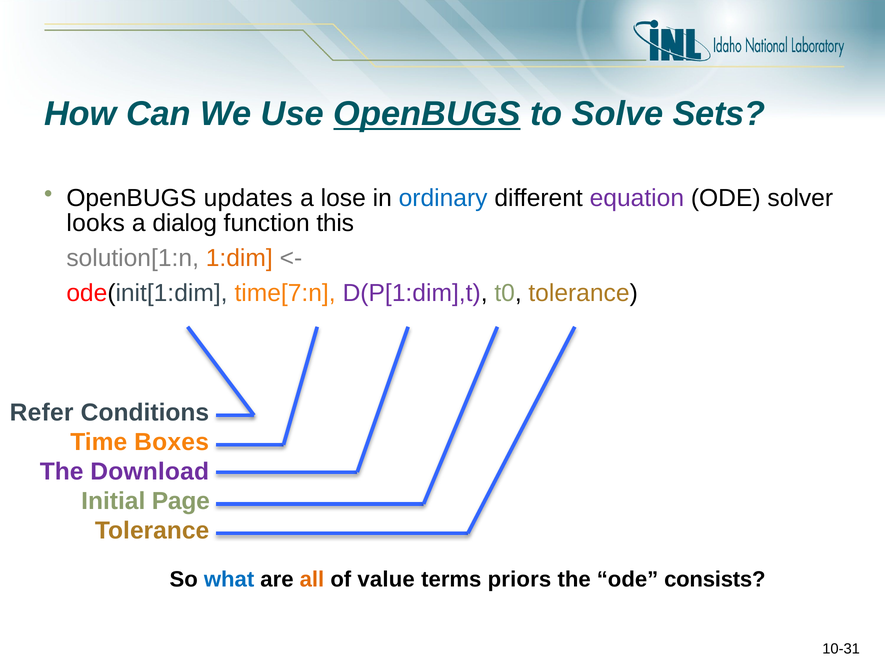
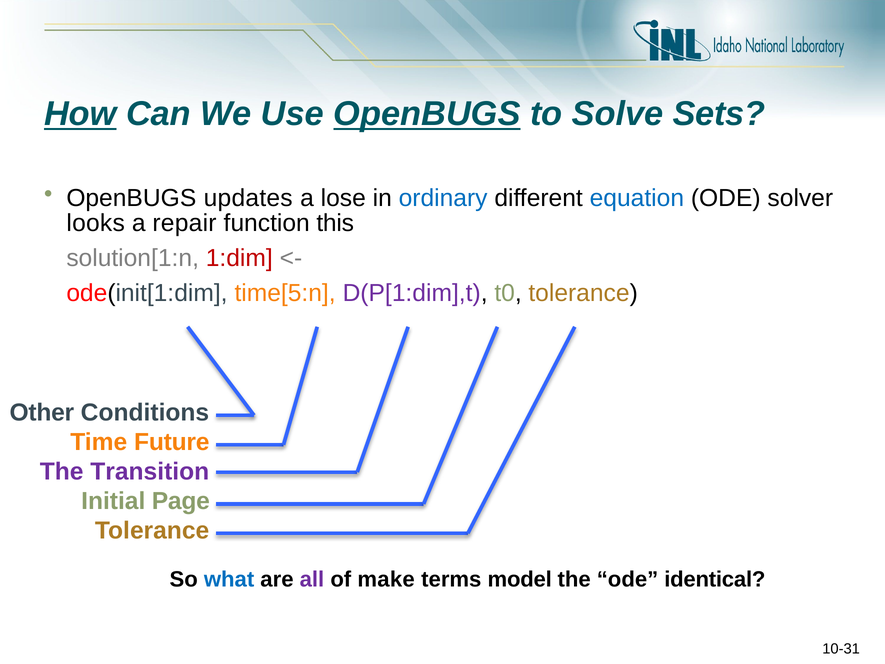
How underline: none -> present
equation colour: purple -> blue
dialog: dialog -> repair
1:dim colour: orange -> red
time[7:n: time[7:n -> time[5:n
Refer: Refer -> Other
Boxes: Boxes -> Future
Download: Download -> Transition
all colour: orange -> purple
value: value -> make
priors: priors -> model
consists: consists -> identical
